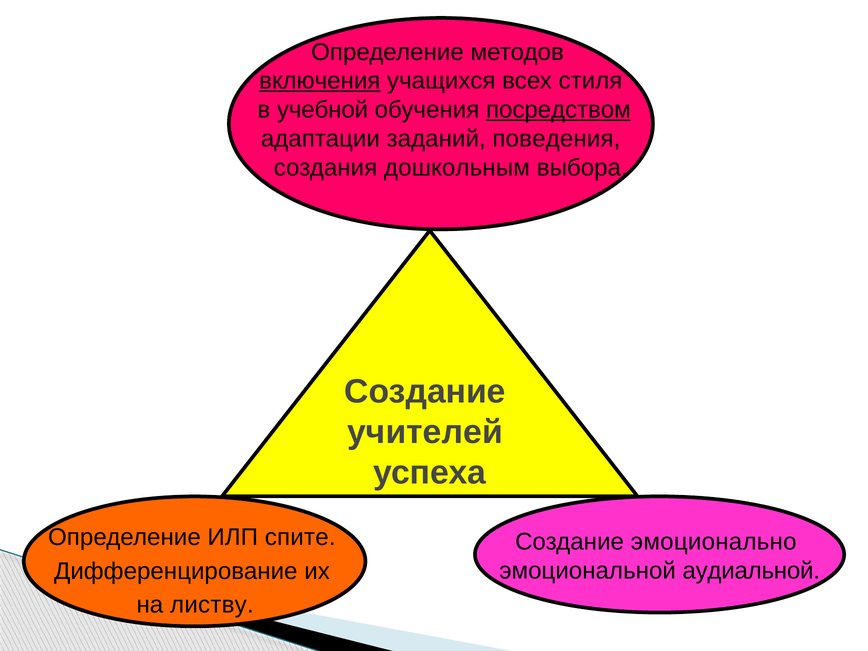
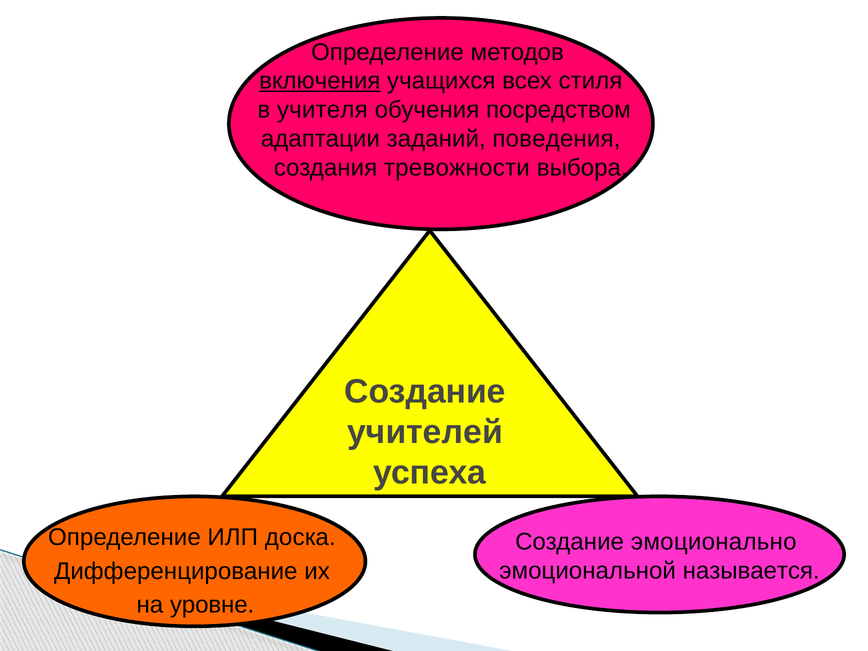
учебной: учебной -> учителя
посредством underline: present -> none
дошкольным: дошкольным -> тревожности
спите: спите -> доска
аудиальной: аудиальной -> называется
листву: листву -> уровне
